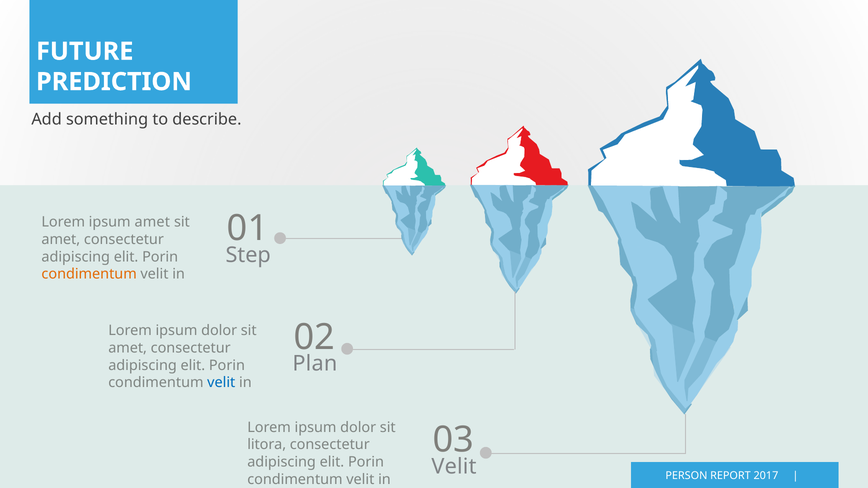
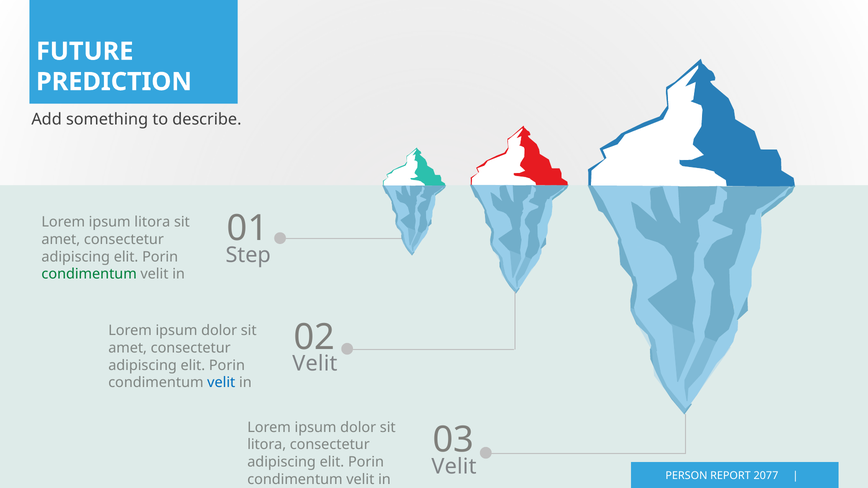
ipsum amet: amet -> litora
condimentum at (89, 274) colour: orange -> green
Plan at (315, 364): Plan -> Velit
2017: 2017 -> 2077
